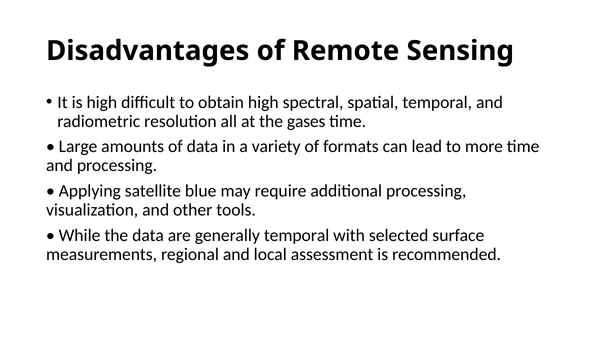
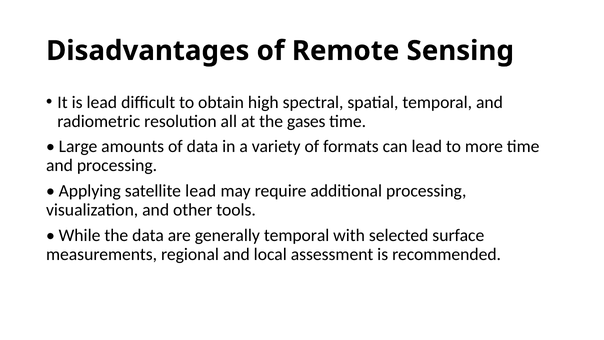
is high: high -> lead
satellite blue: blue -> lead
